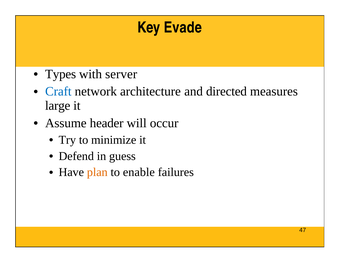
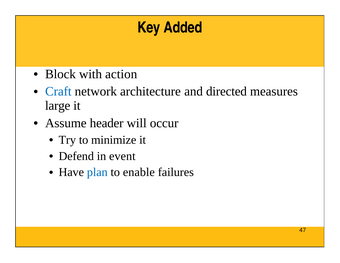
Evade: Evade -> Added
Types: Types -> Block
server: server -> action
guess: guess -> event
plan colour: orange -> blue
